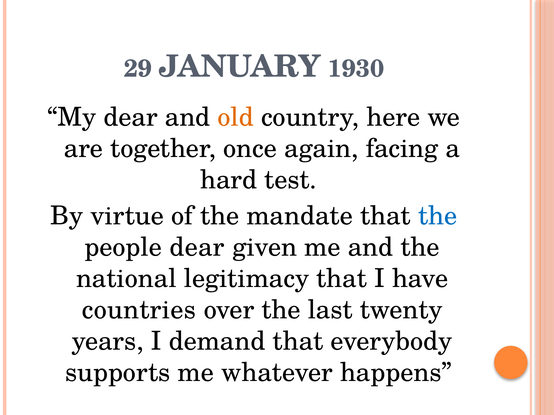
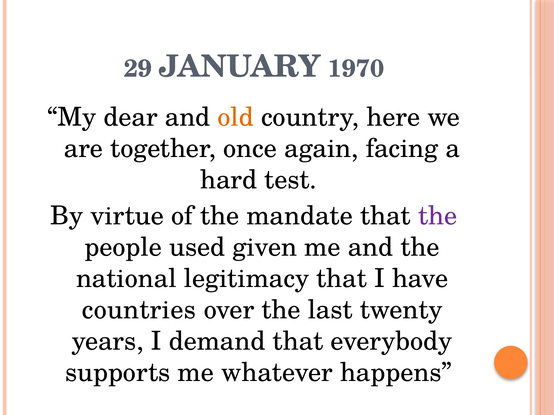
1930: 1930 -> 1970
the at (438, 216) colour: blue -> purple
people dear: dear -> used
